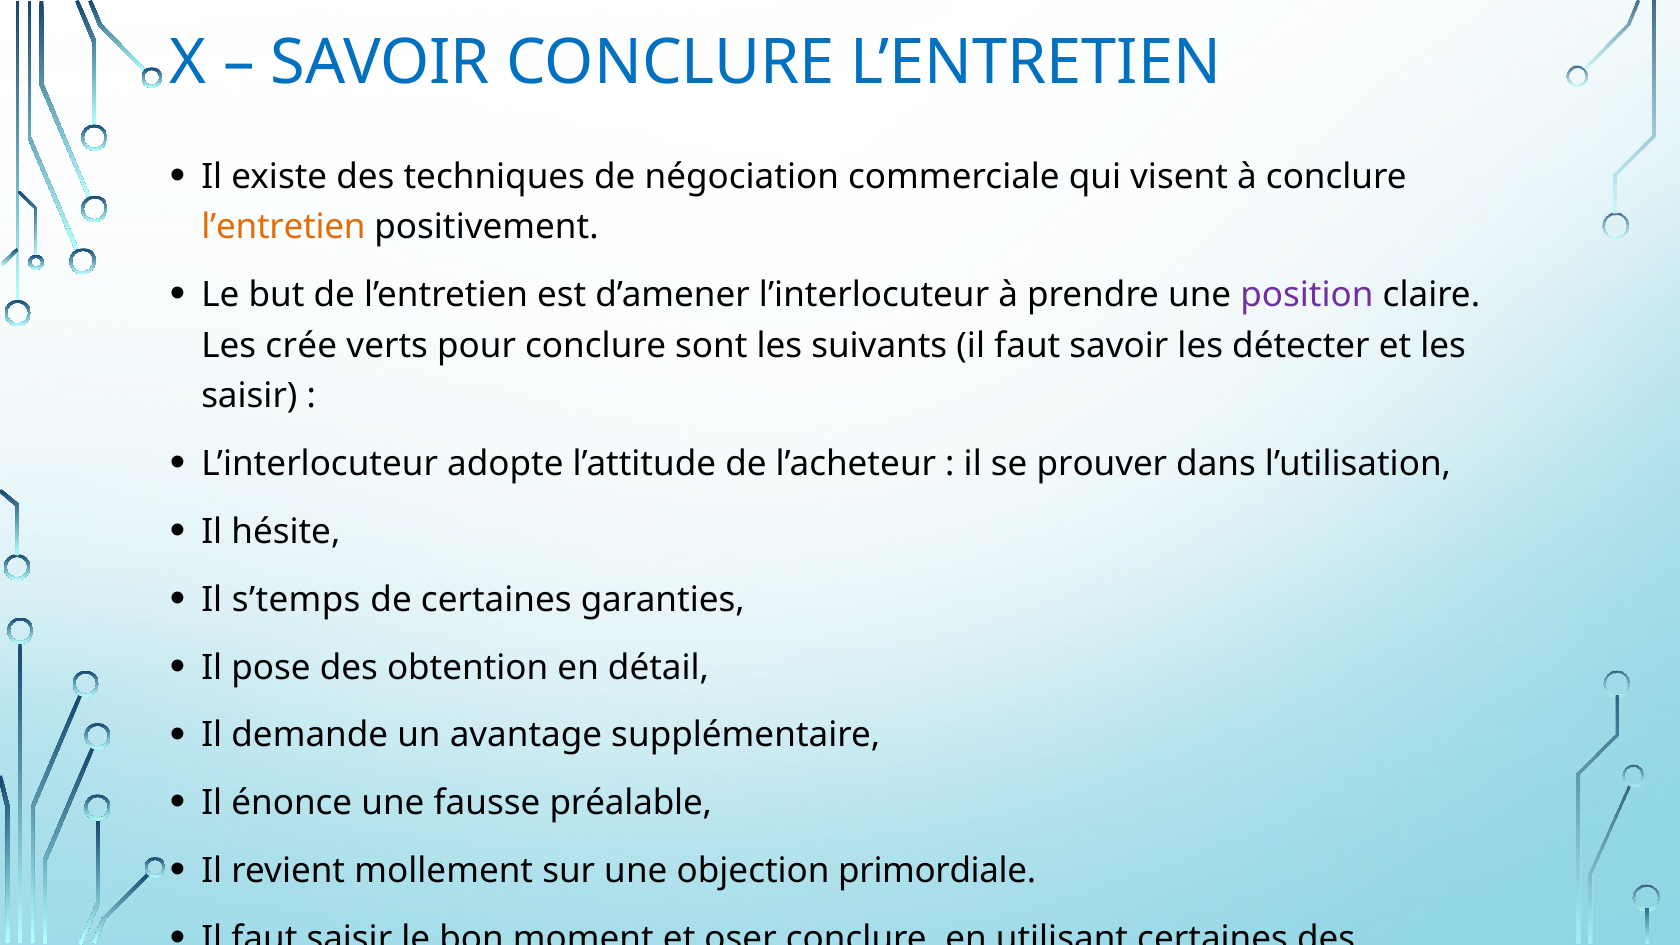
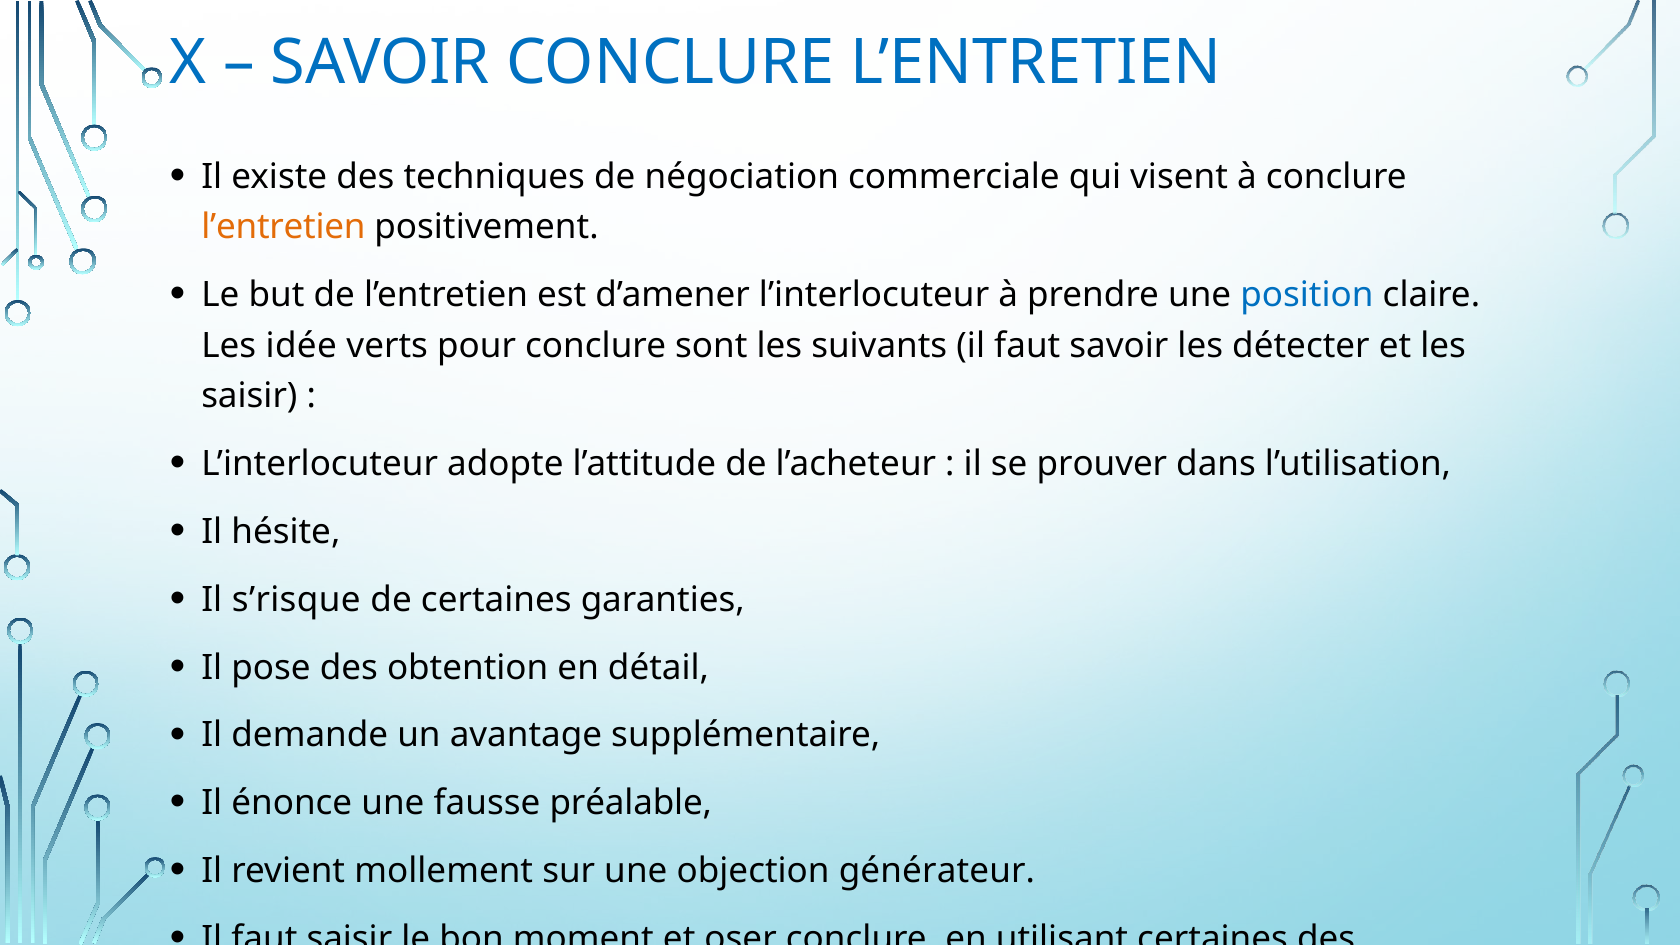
position colour: purple -> blue
crée: crée -> idée
s’temps: s’temps -> s’risque
primordiale: primordiale -> générateur
